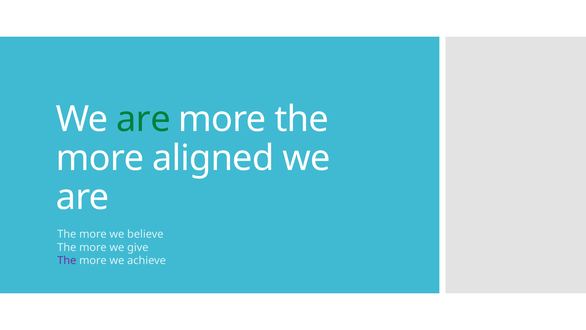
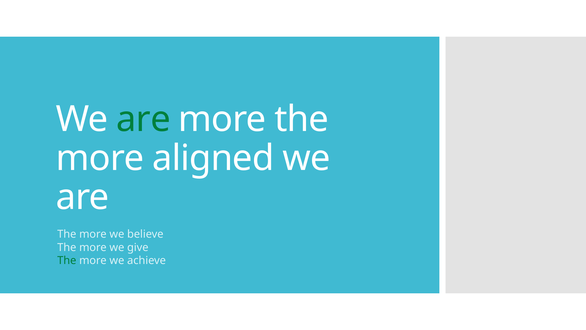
The at (67, 260) colour: purple -> green
